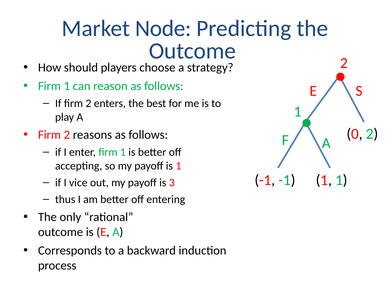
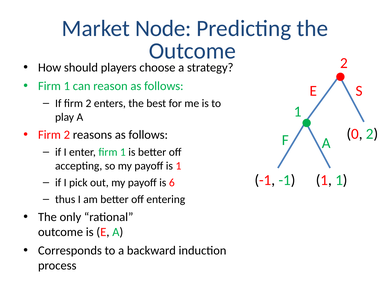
vice: vice -> pick
3: 3 -> 6
